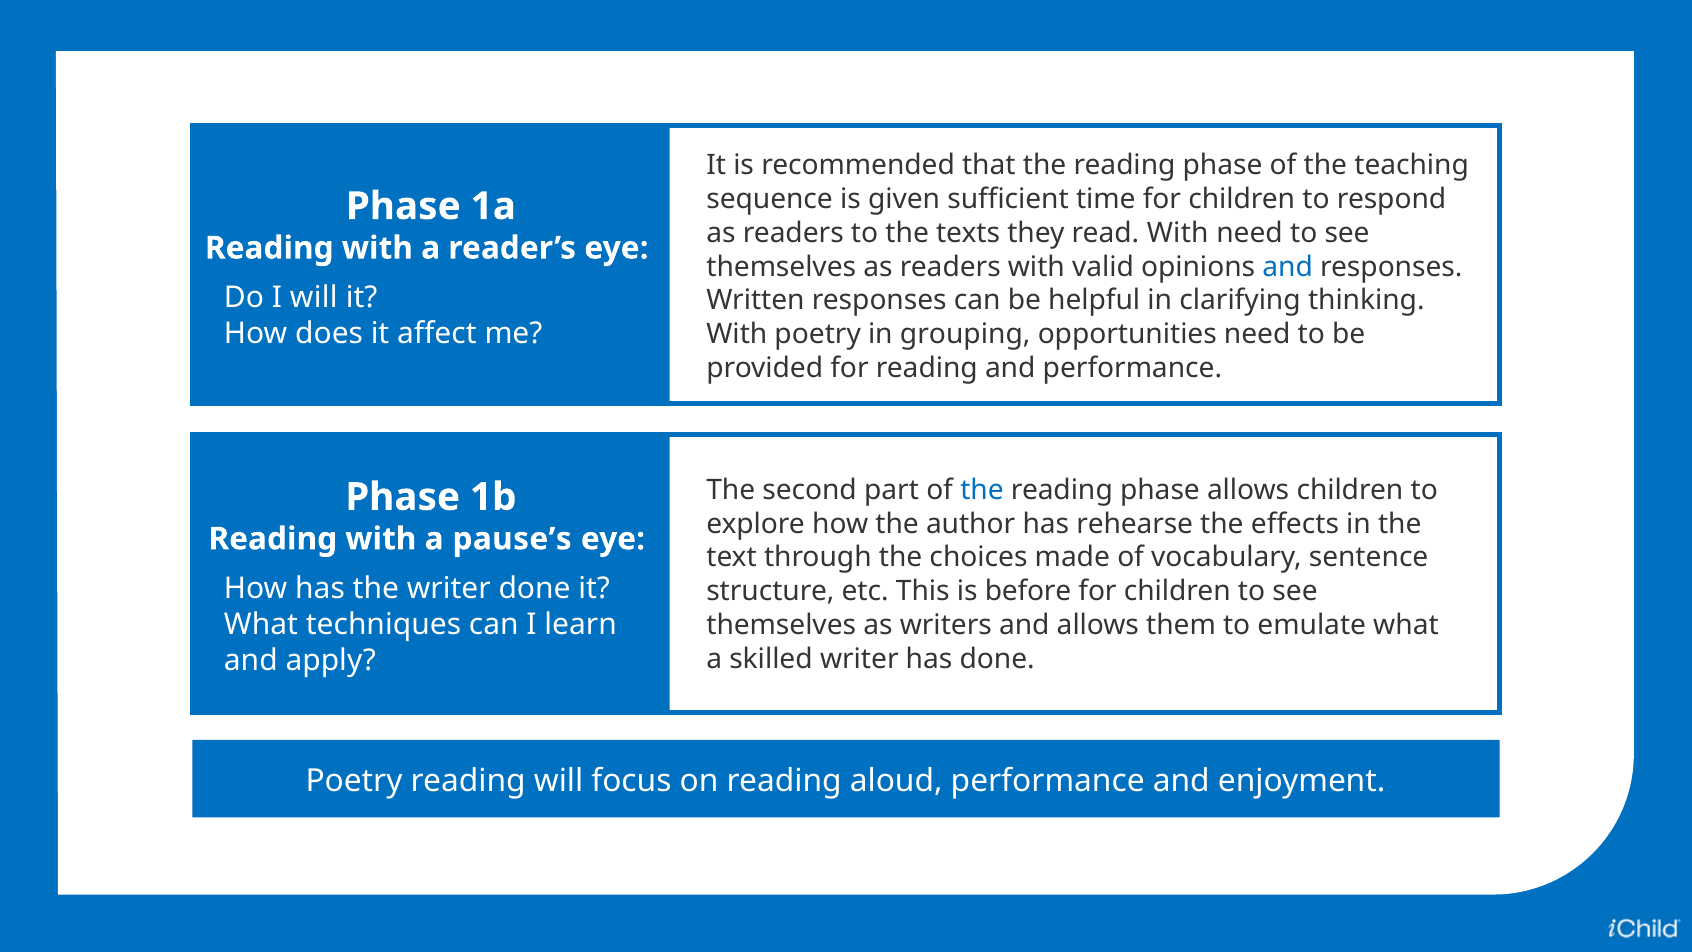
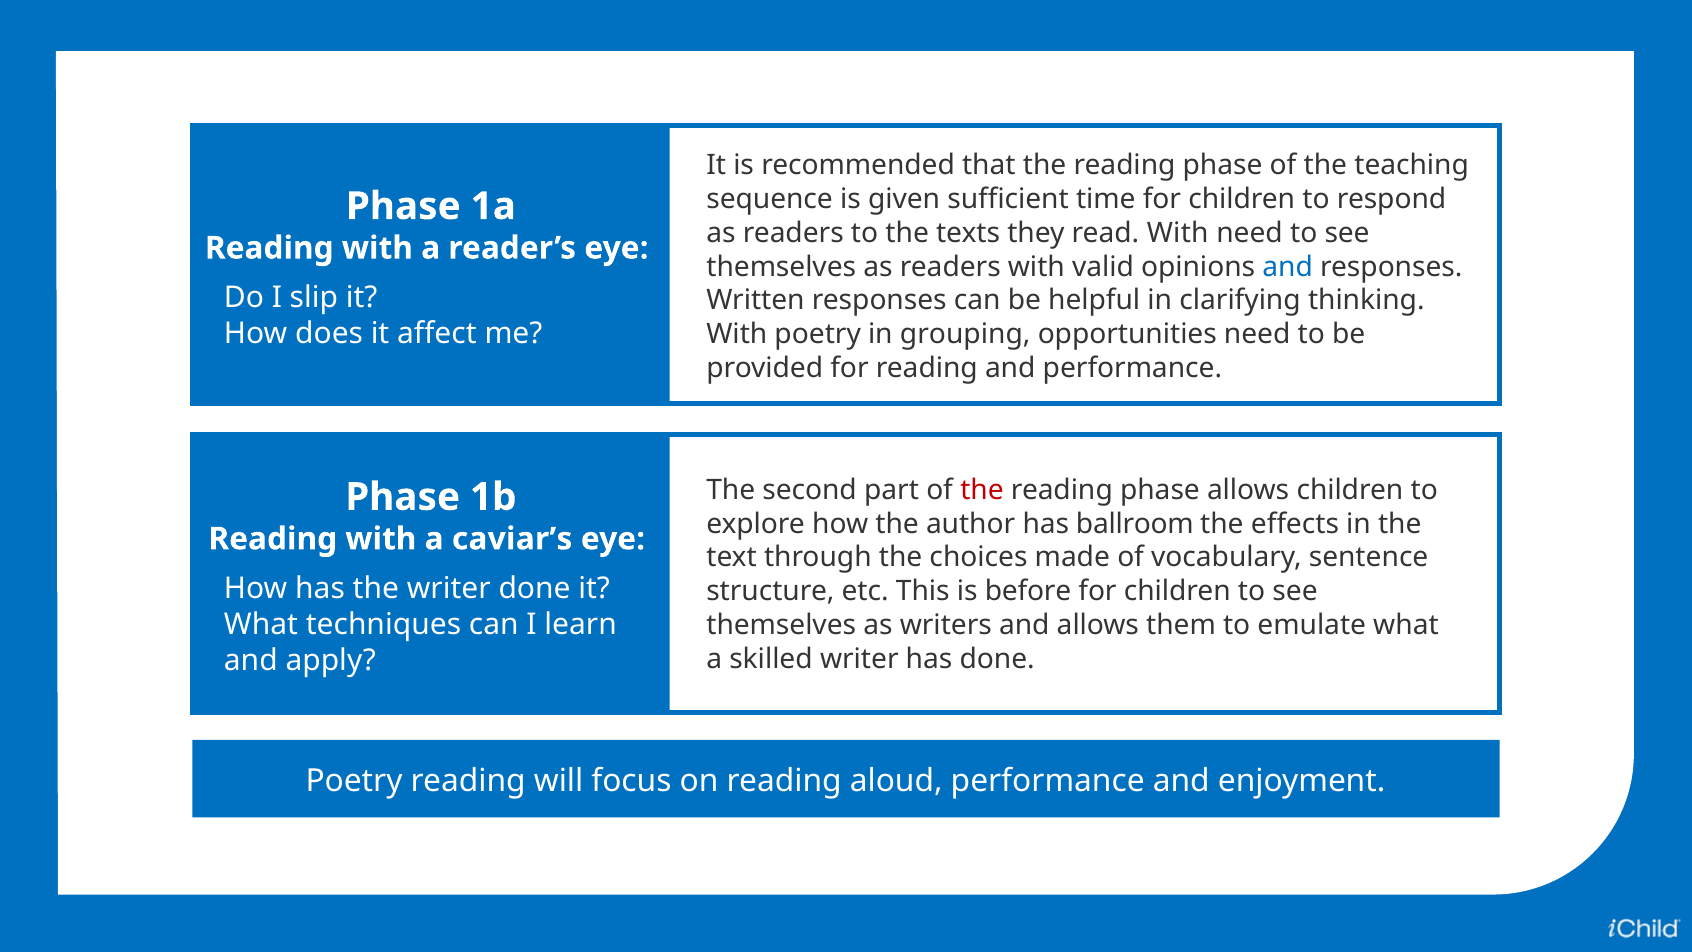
I will: will -> slip
the at (982, 490) colour: blue -> red
rehearse: rehearse -> ballroom
pause’s: pause’s -> caviar’s
